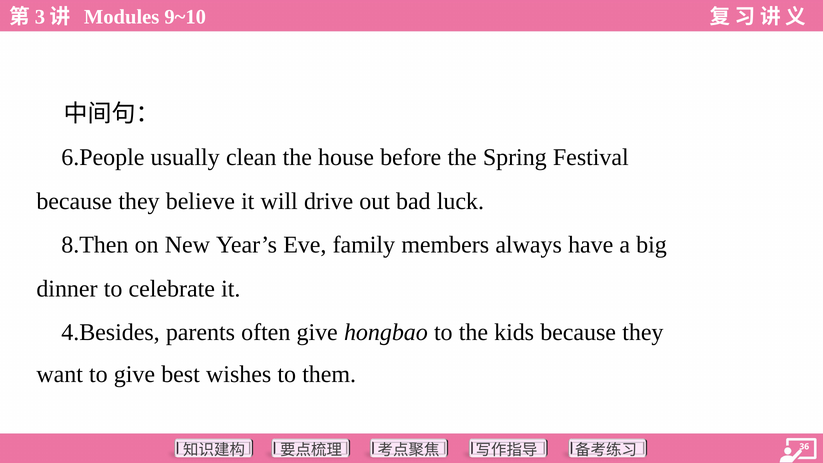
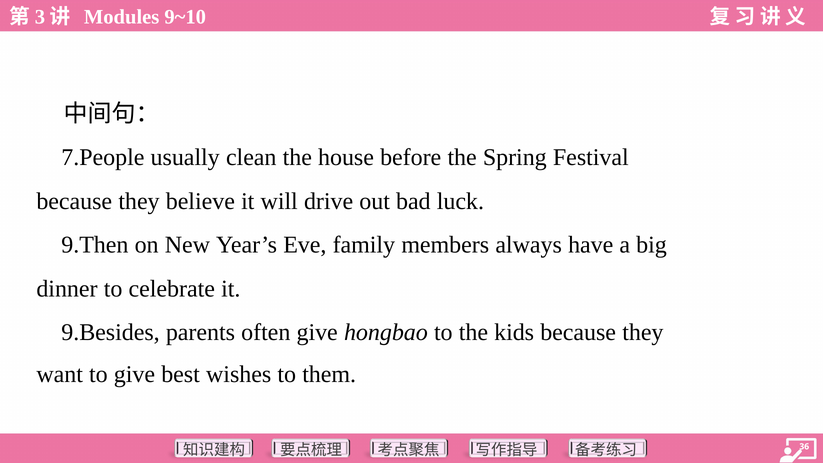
6.People: 6.People -> 7.People
8.Then: 8.Then -> 9.Then
4.Besides: 4.Besides -> 9.Besides
